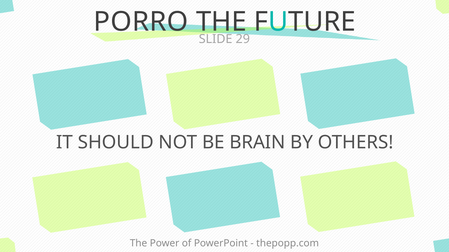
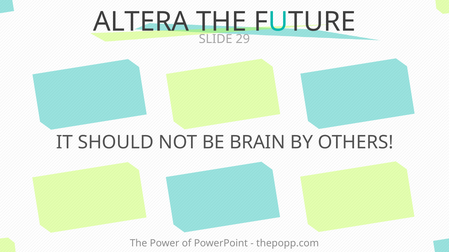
PORRO: PORRO -> ALTERA
